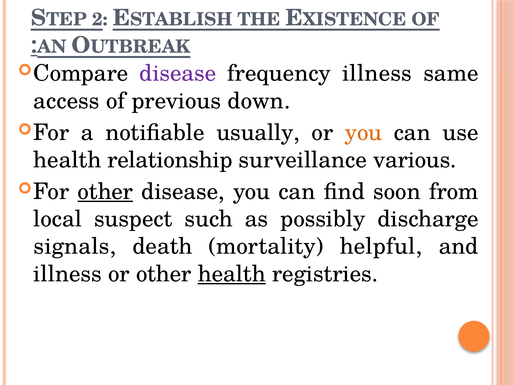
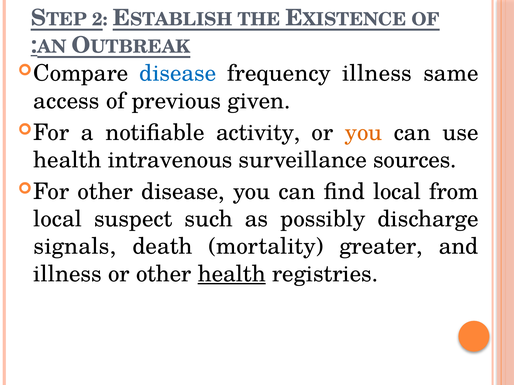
disease at (178, 74) colour: purple -> blue
down: down -> given
usually: usually -> activity
relationship: relationship -> intravenous
various: various -> sources
other at (105, 192) underline: present -> none
find soon: soon -> local
helpful: helpful -> greater
